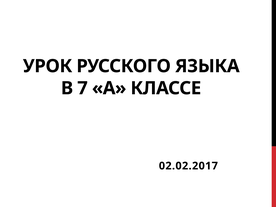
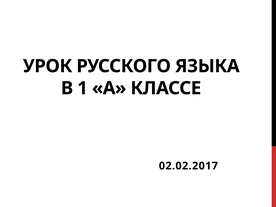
7: 7 -> 1
